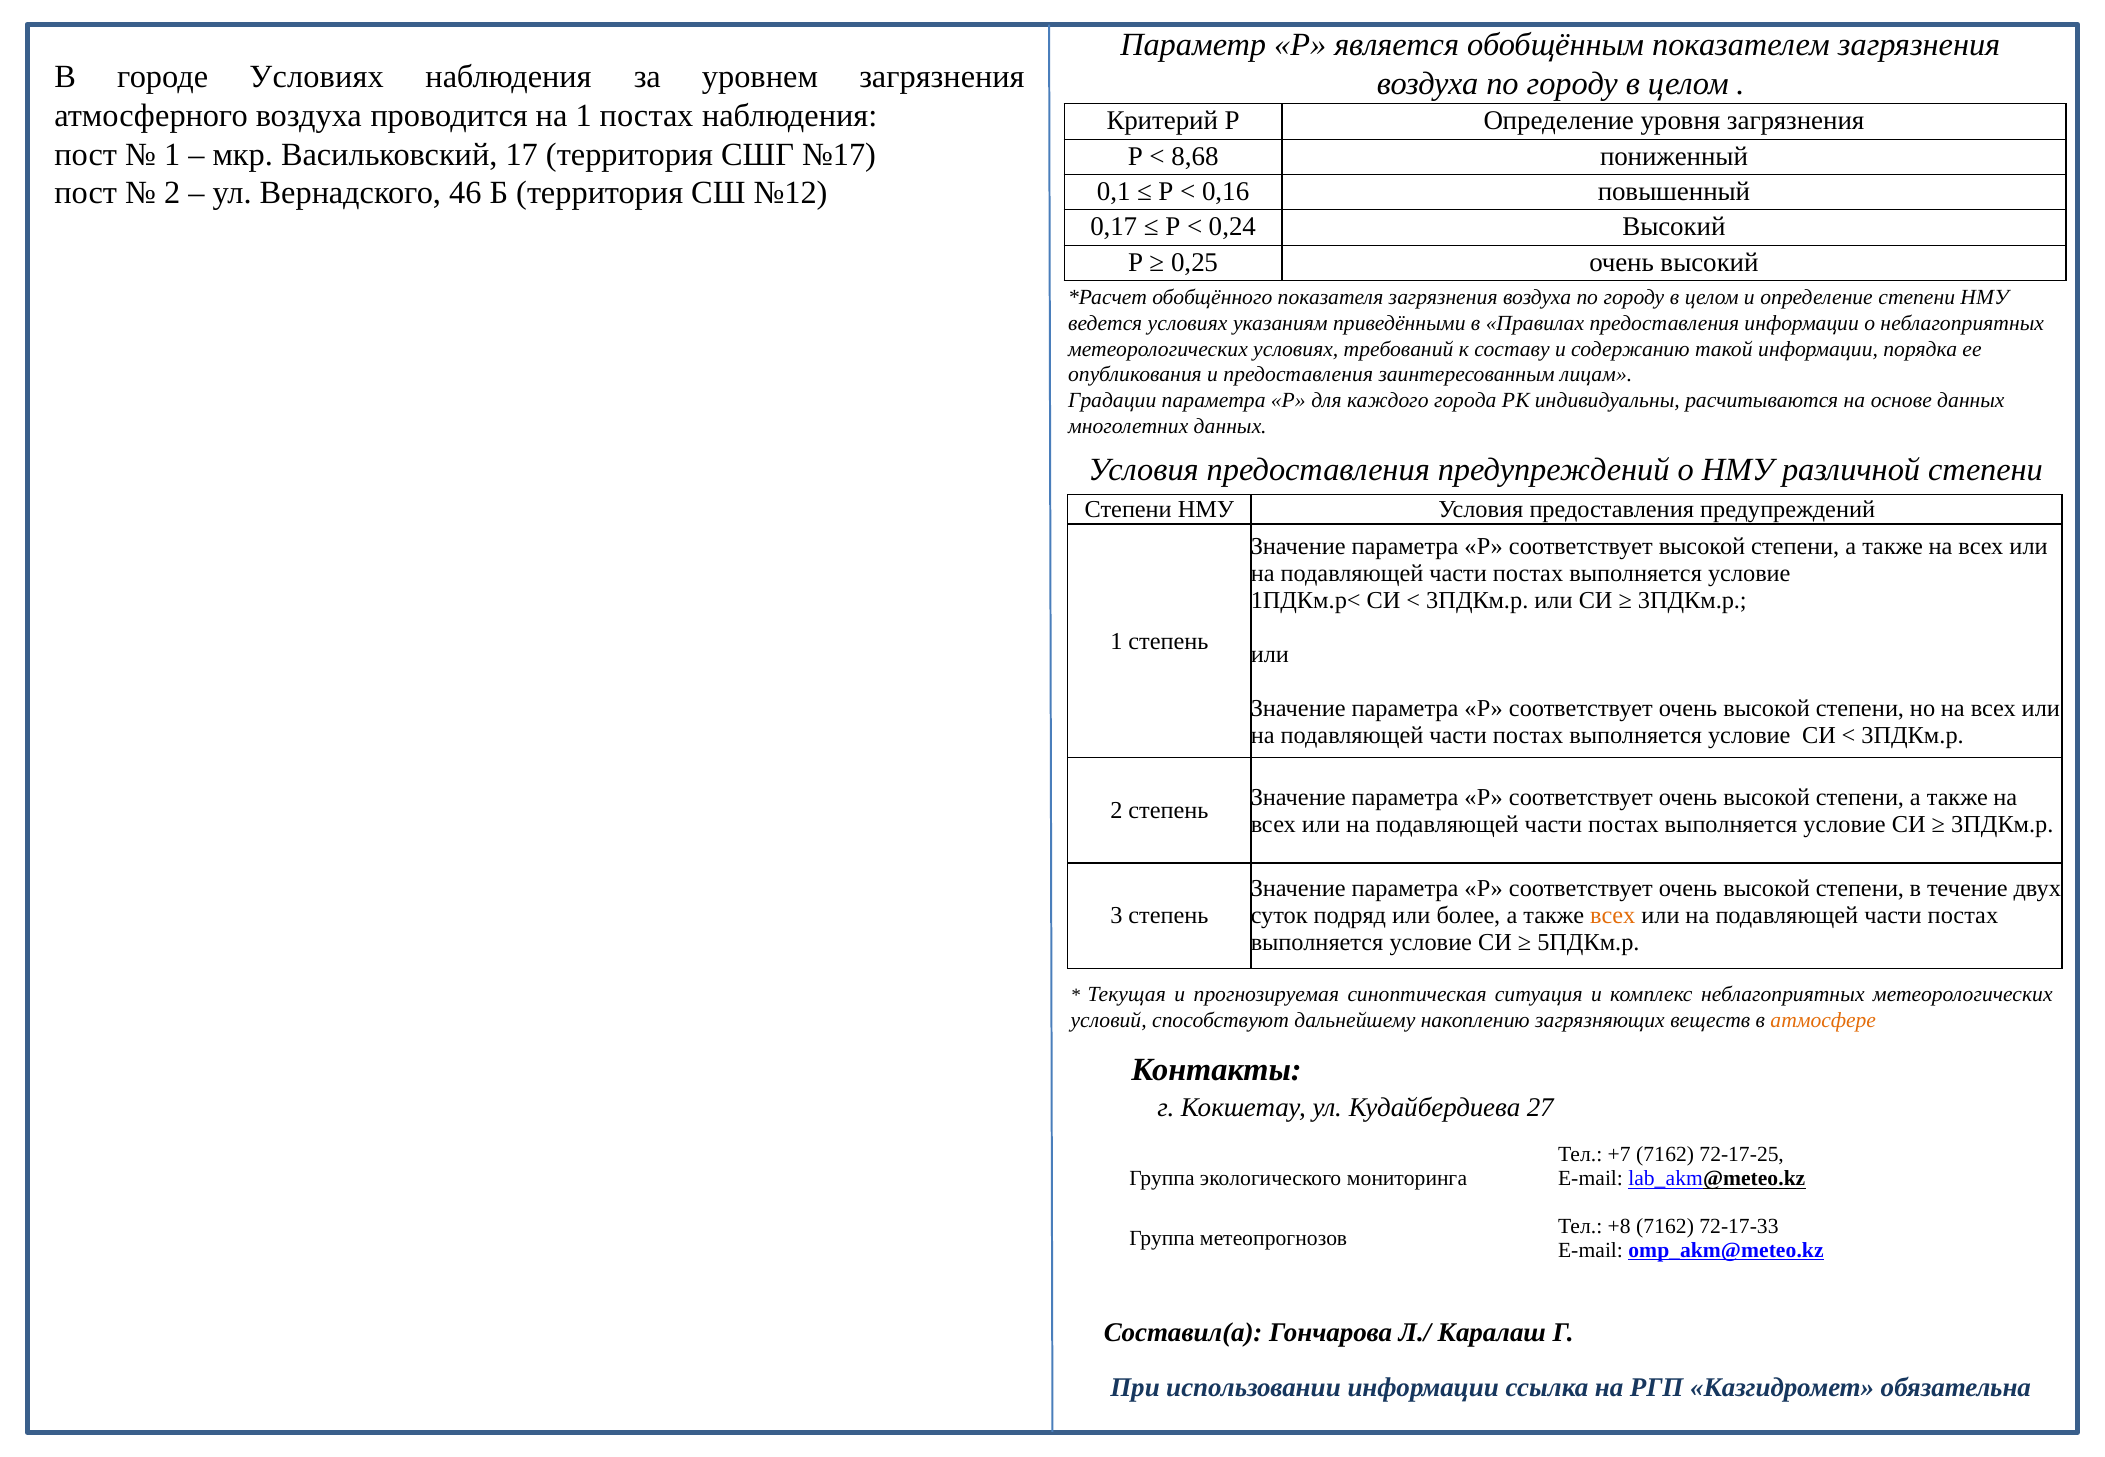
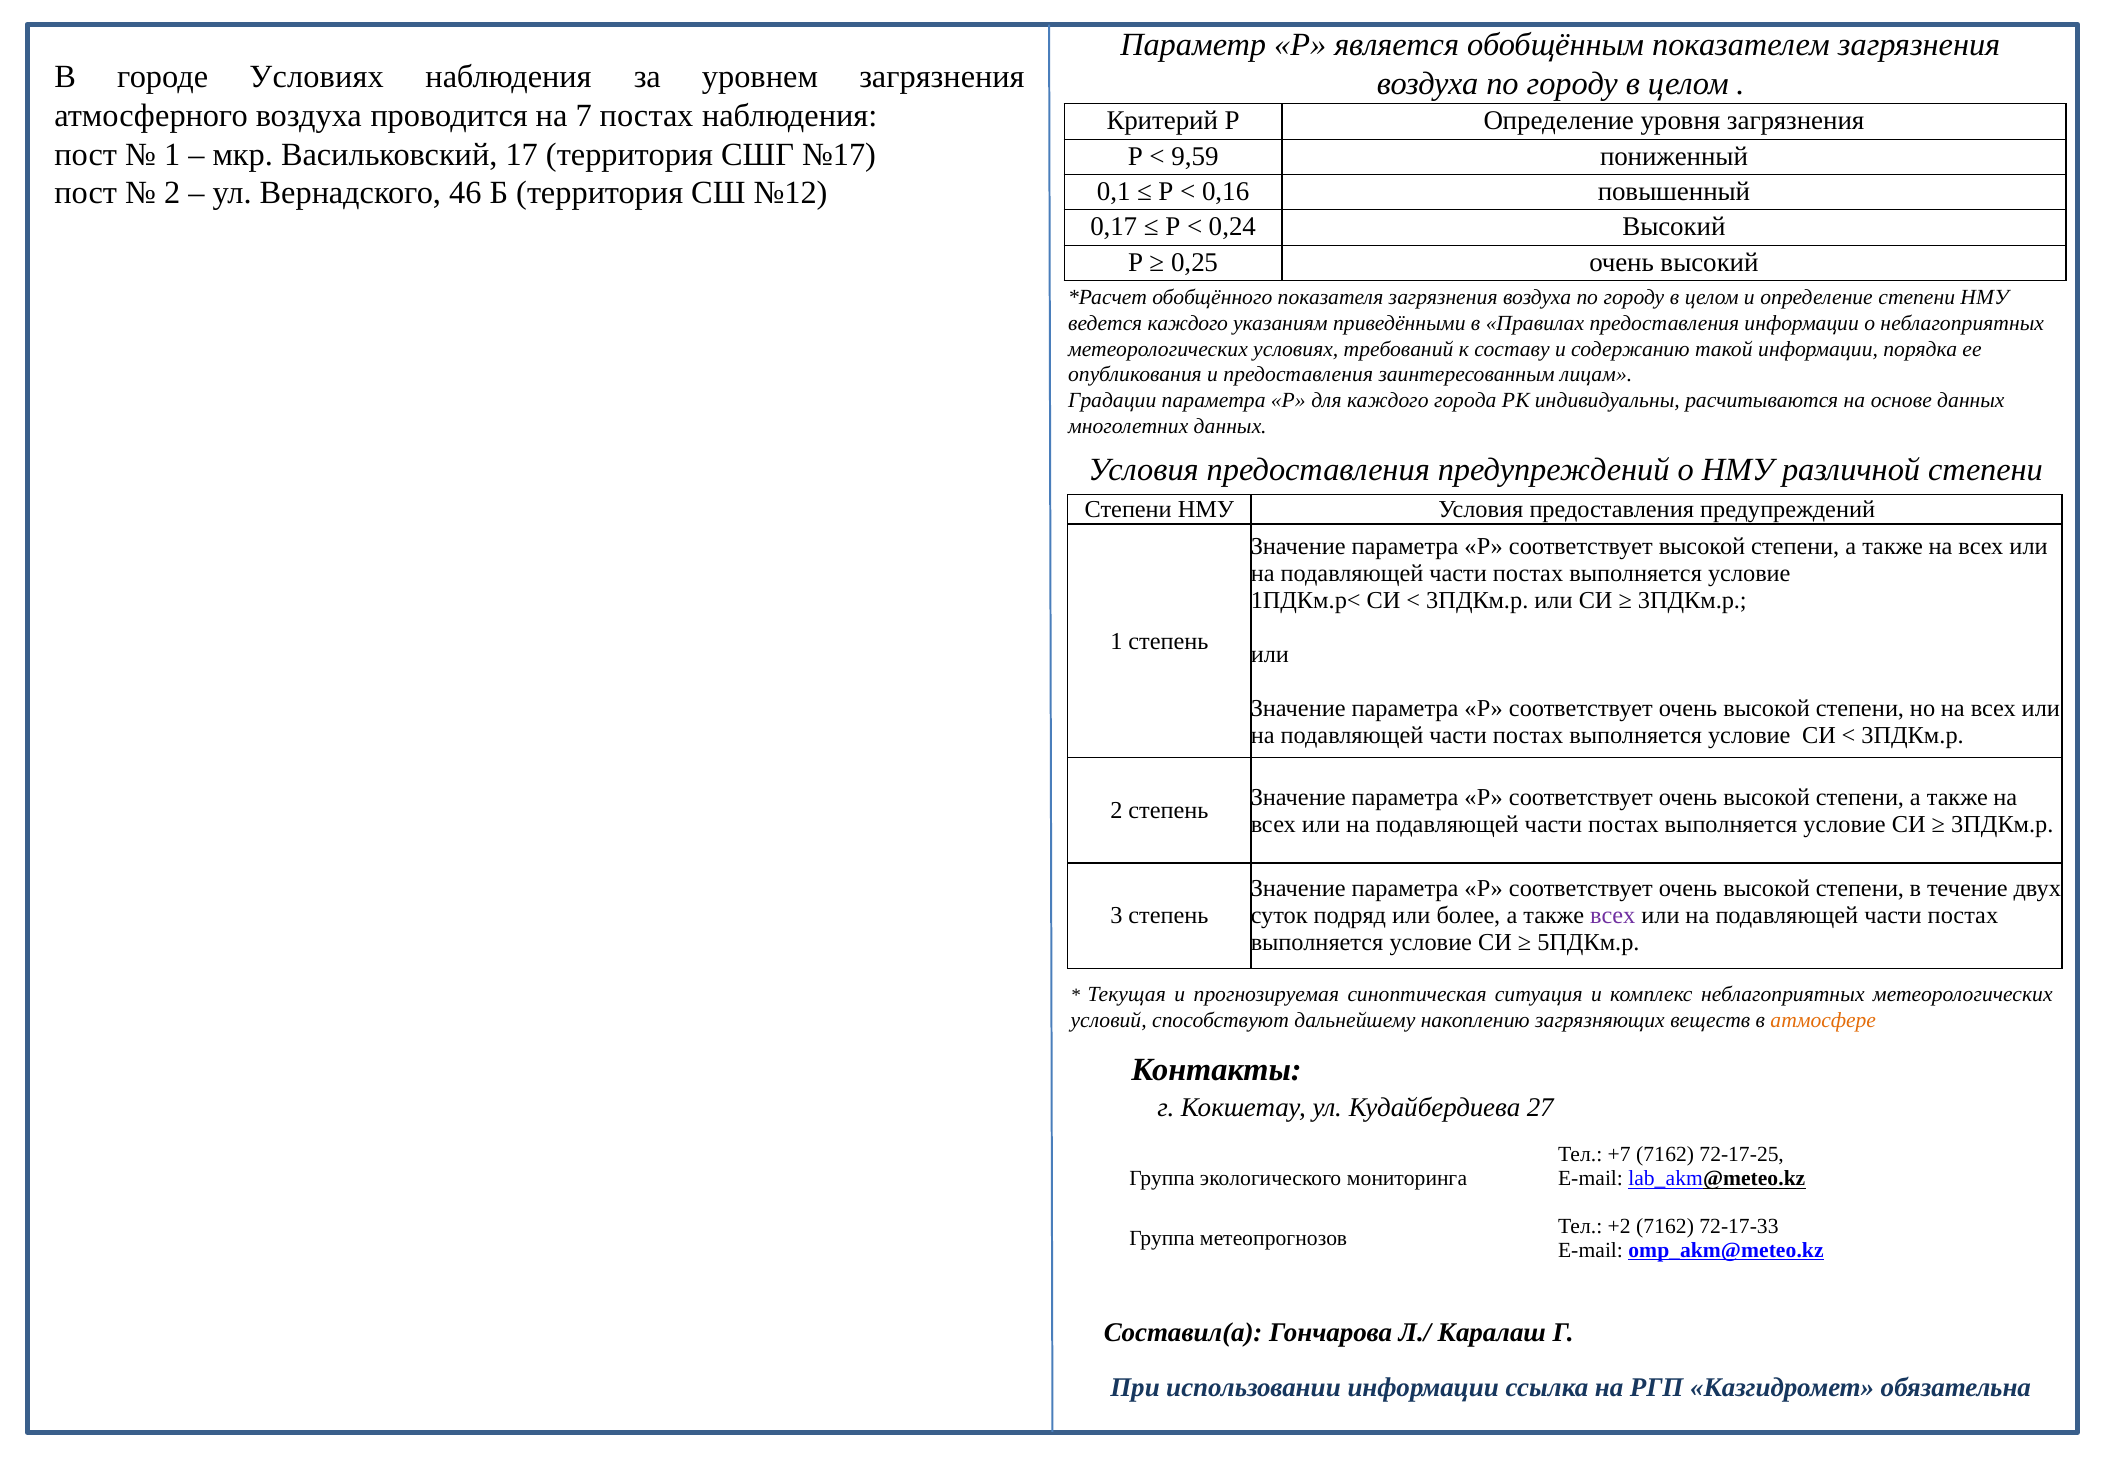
на 1: 1 -> 7
8,68: 8,68 -> 9,59
ведется условиях: условиях -> каждого
всех at (1613, 916) colour: orange -> purple
+8: +8 -> +2
